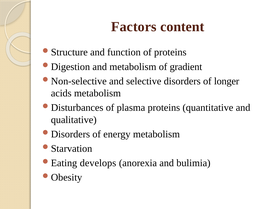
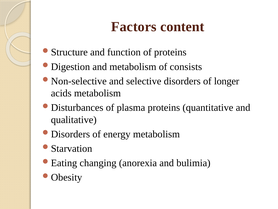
gradient: gradient -> consists
develops: develops -> changing
